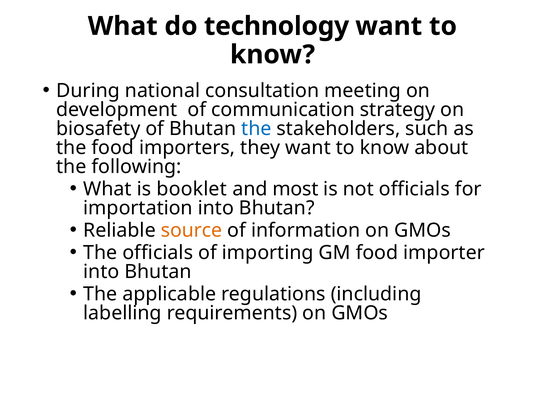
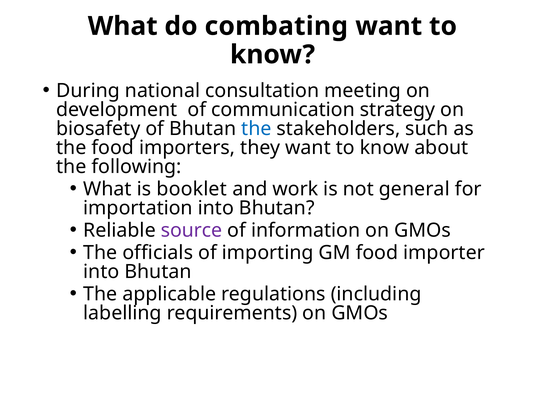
technology: technology -> combating
most: most -> work
not officials: officials -> general
source colour: orange -> purple
